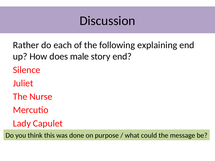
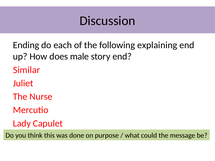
Rather: Rather -> Ending
Silence: Silence -> Similar
